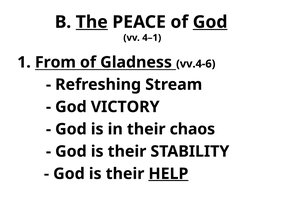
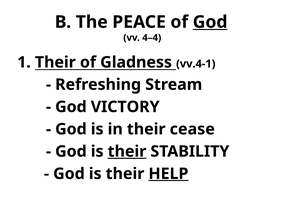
The underline: present -> none
4–1: 4–1 -> 4–4
1 From: From -> Their
vv.4-6: vv.4-6 -> vv.4-1
chaos: chaos -> cease
their at (127, 152) underline: none -> present
